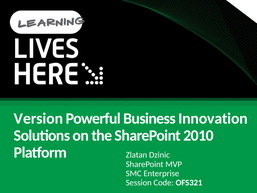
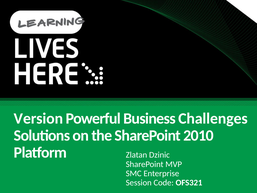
Innovation: Innovation -> Challenges
